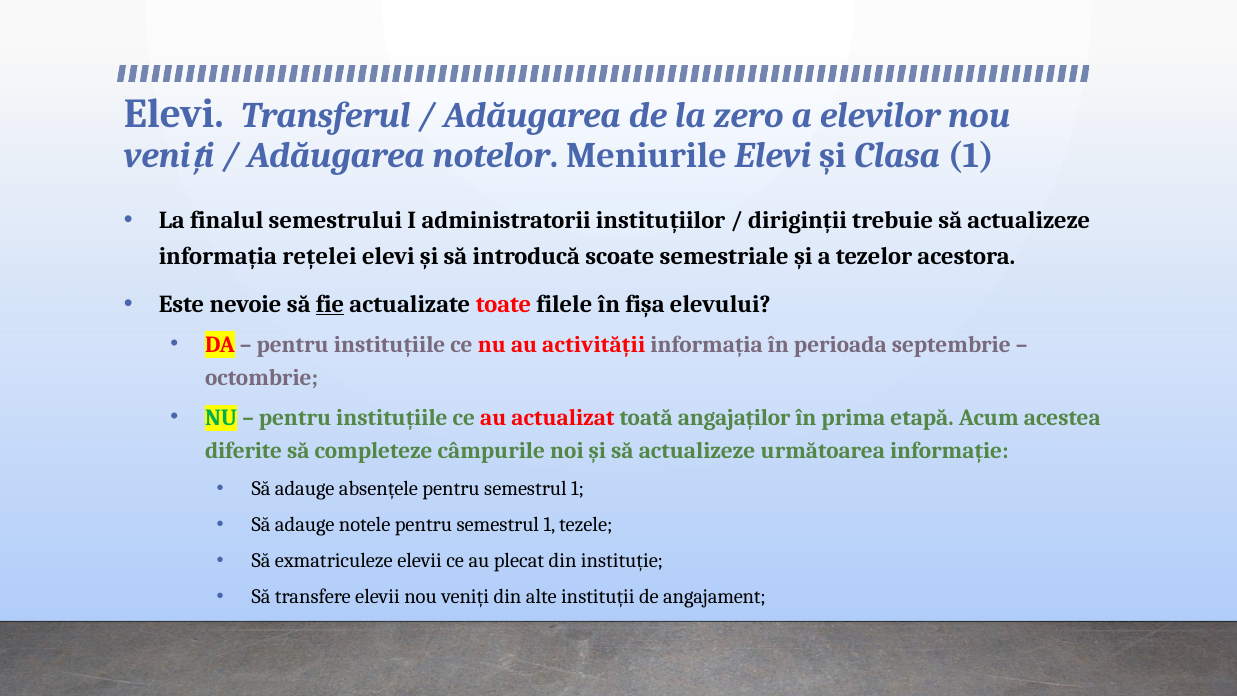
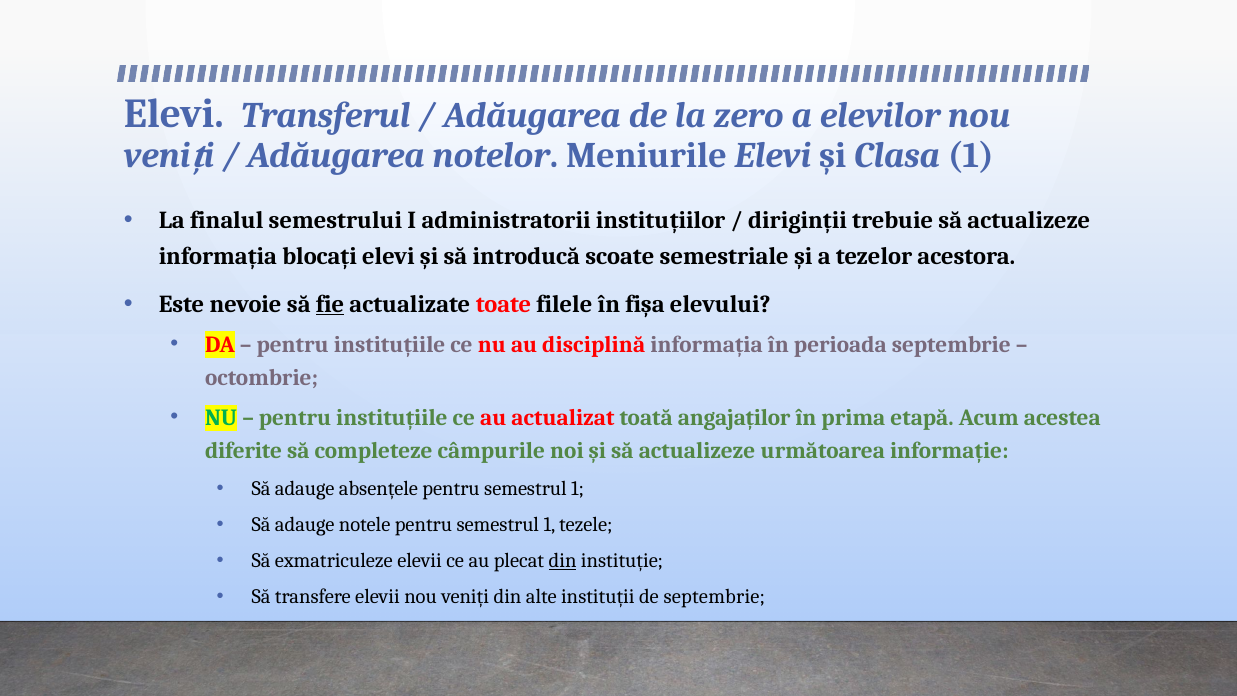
rețelei: rețelei -> blocați
activității: activității -> disciplină
din at (563, 561) underline: none -> present
de angajament: angajament -> septembrie
